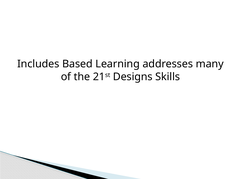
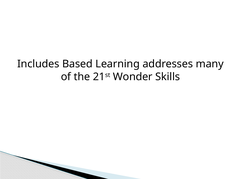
Designs: Designs -> Wonder
